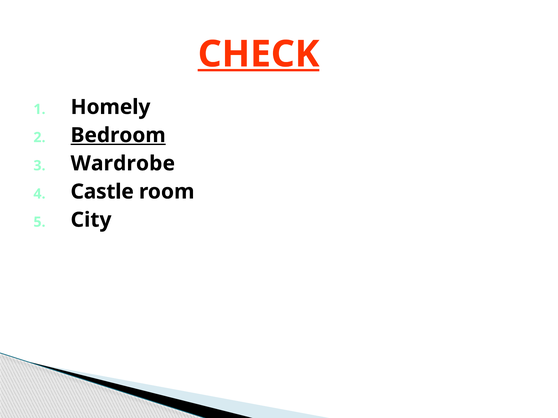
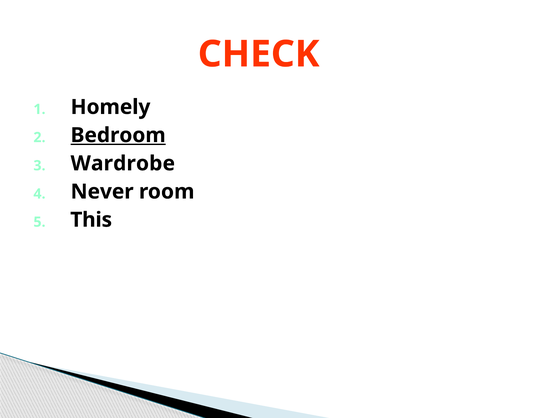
CHECK underline: present -> none
Castle: Castle -> Never
City: City -> This
